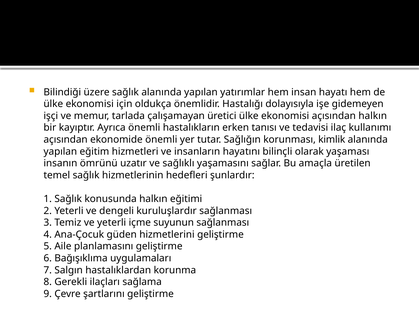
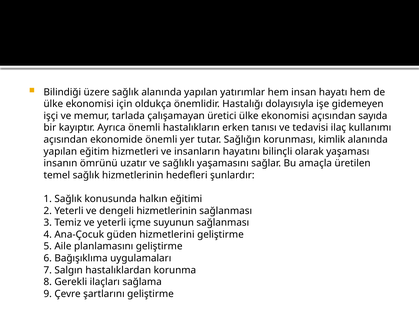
açısından halkın: halkın -> sayıda
dengeli kuruluşlardır: kuruluşlardır -> hizmetlerinin
